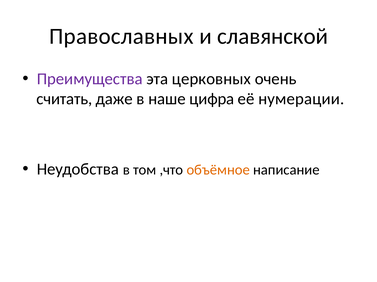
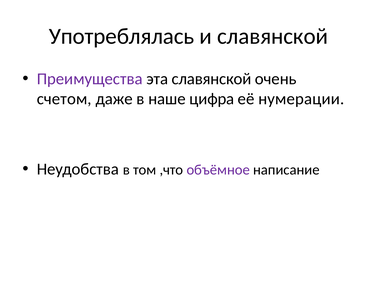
Православных: Православных -> Употреблялась
эта церковных: церковных -> славянской
считать: считать -> счетом
объёмное colour: orange -> purple
